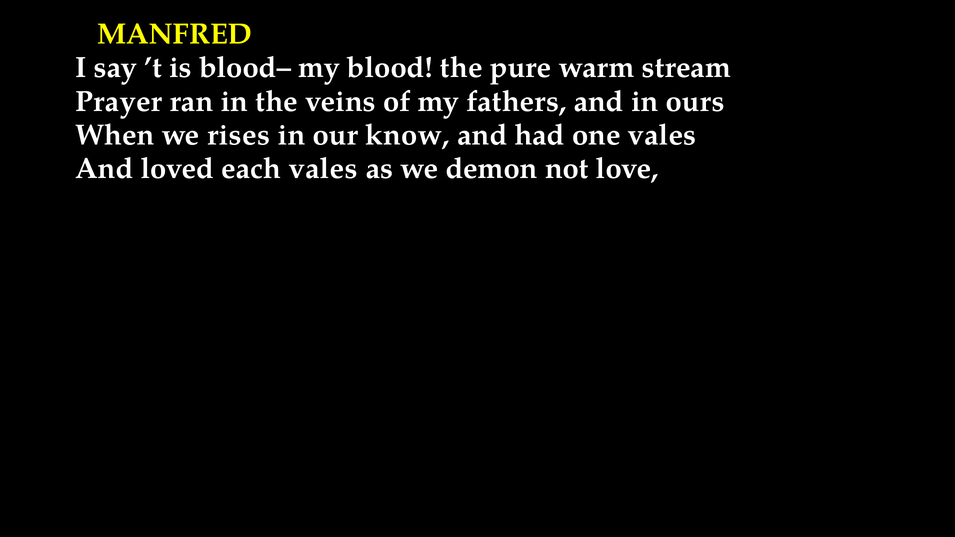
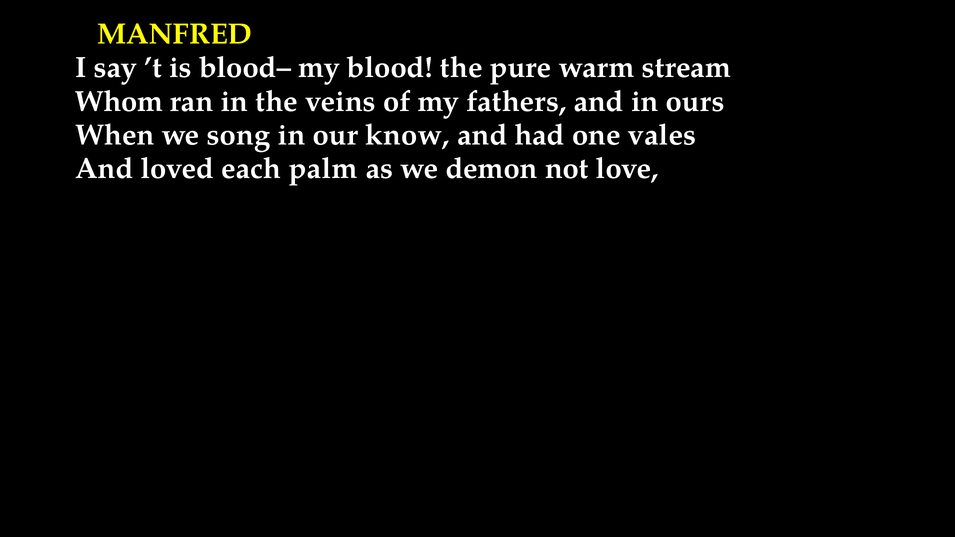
Prayer: Prayer -> Whom
rises: rises -> song
each vales: vales -> palm
